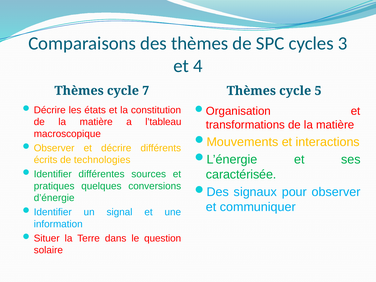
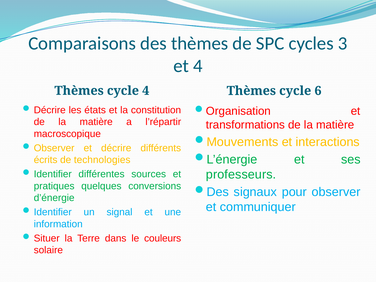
cycle 7: 7 -> 4
5: 5 -> 6
l’tableau: l’tableau -> l’répartir
caractérisée: caractérisée -> professeurs
question: question -> couleurs
